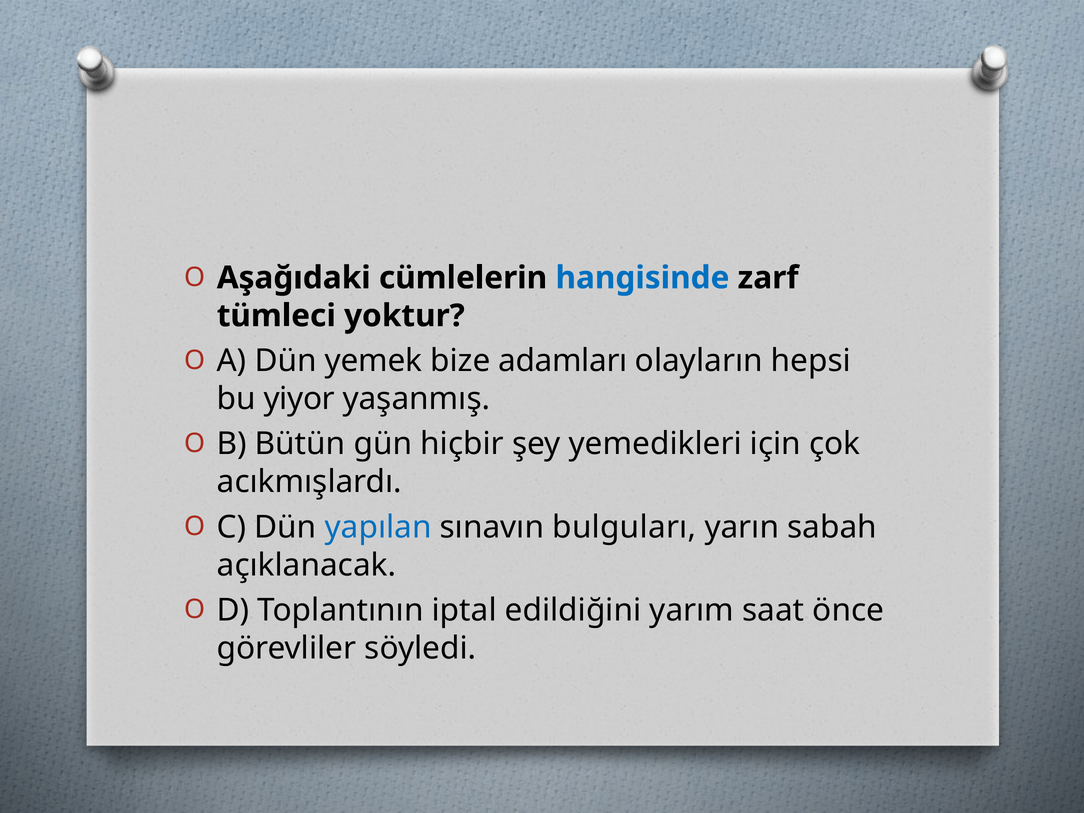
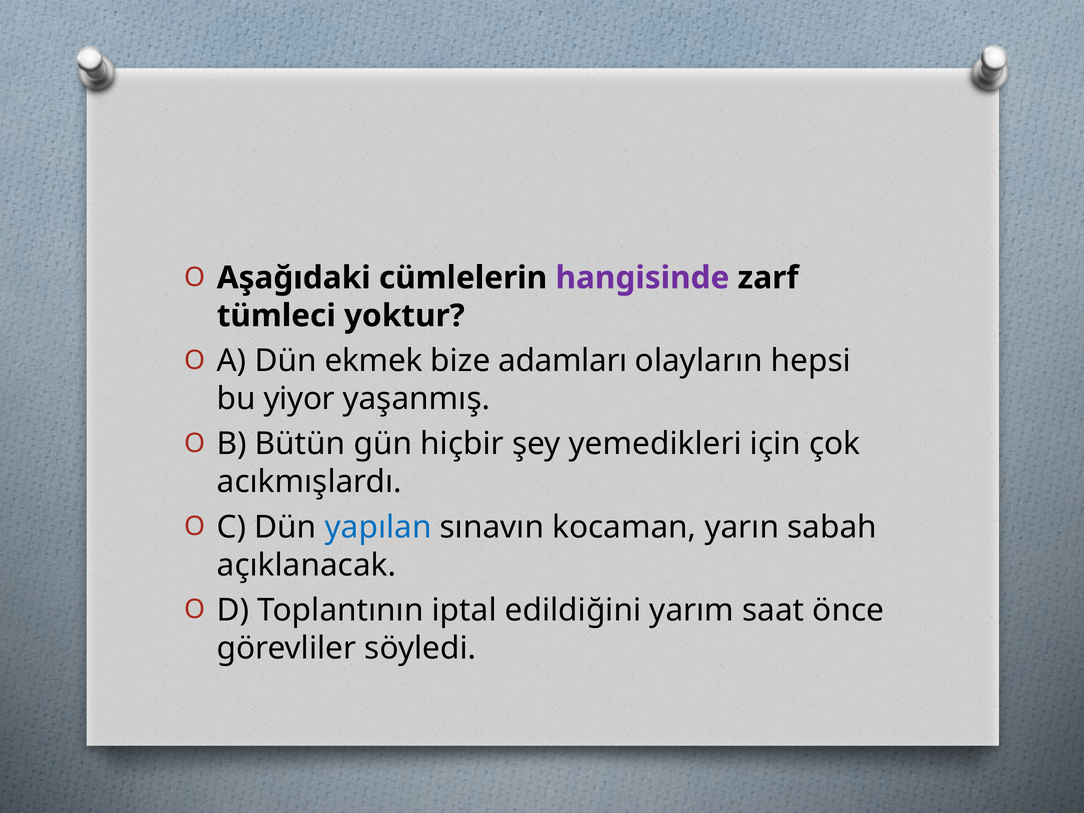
hangisinde colour: blue -> purple
yemek: yemek -> ekmek
bulguları: bulguları -> kocaman
